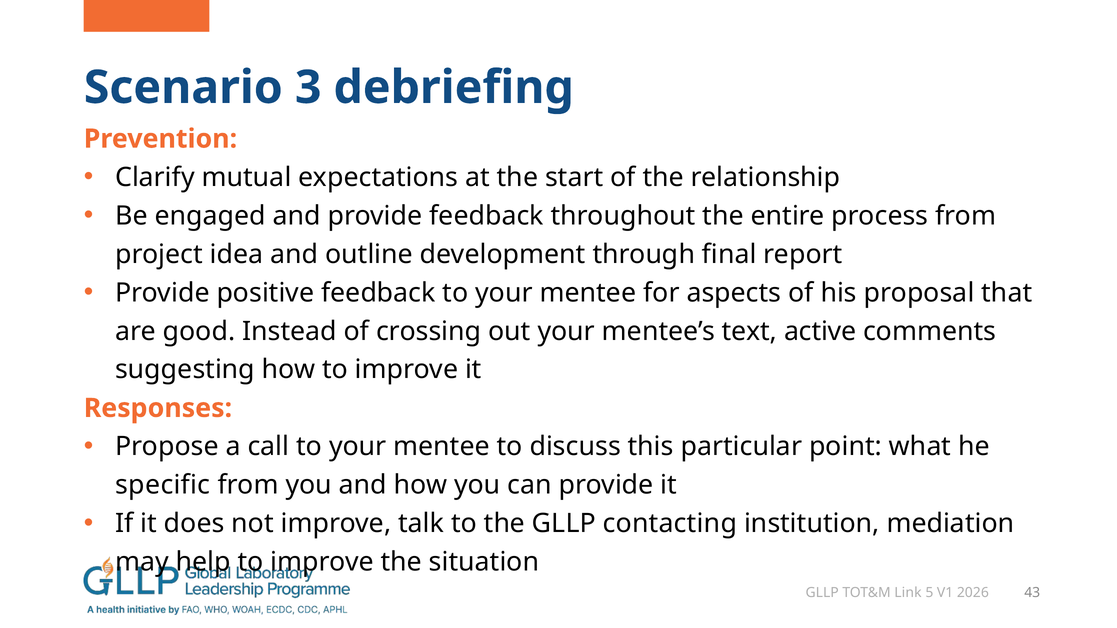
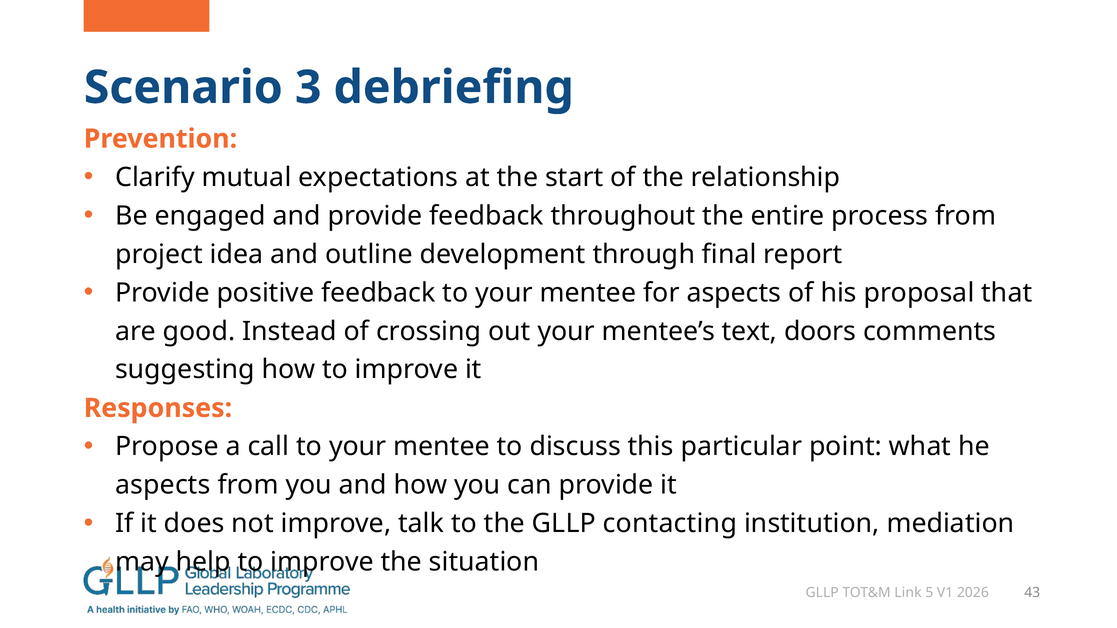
active: active -> doors
specific at (163, 485): specific -> aspects
